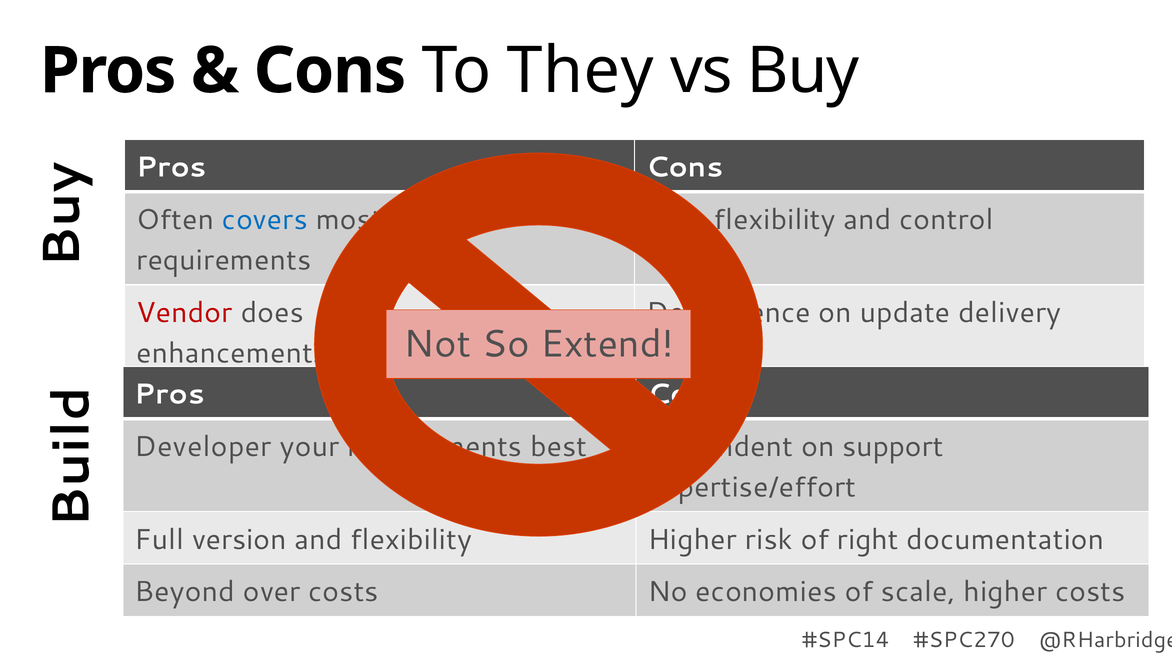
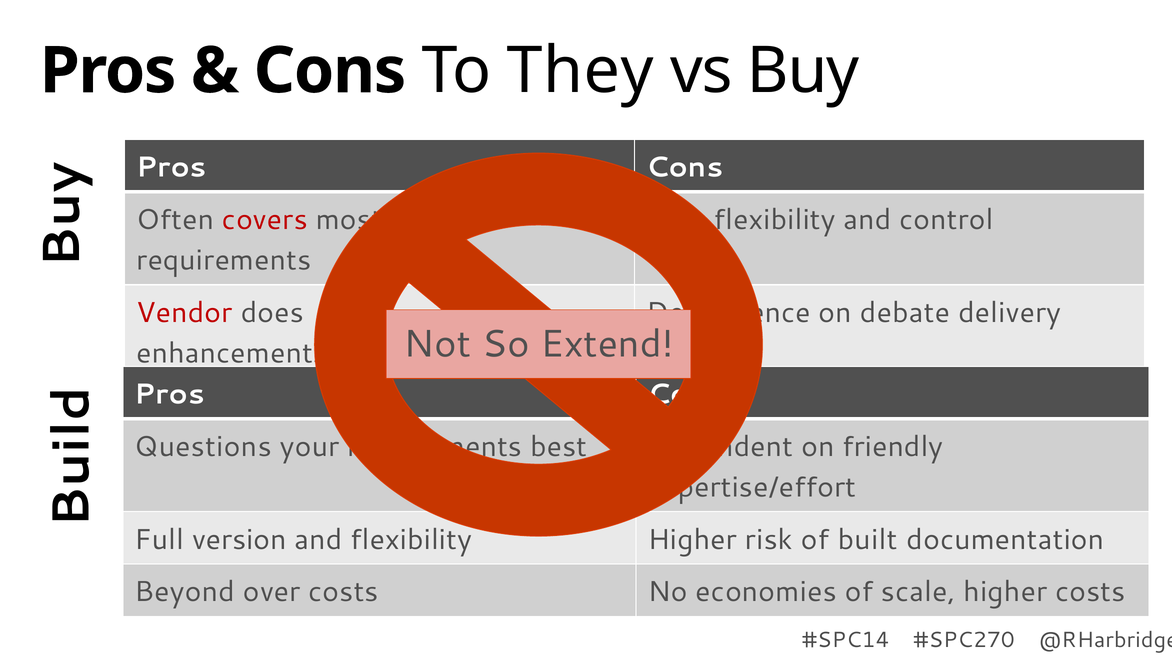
covers colour: blue -> red
update: update -> debate
Developer: Developer -> Questions
support: support -> friendly
right: right -> built
